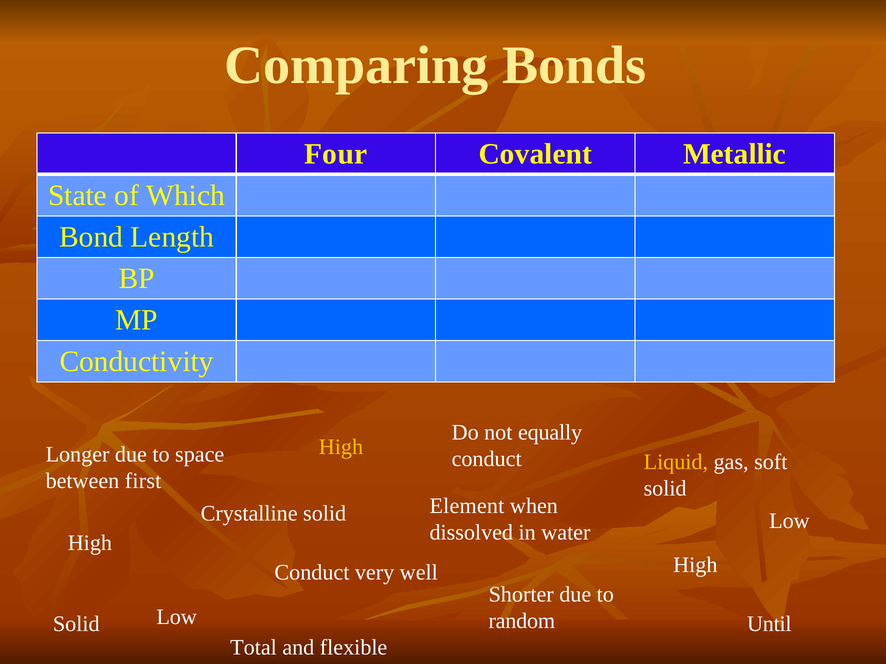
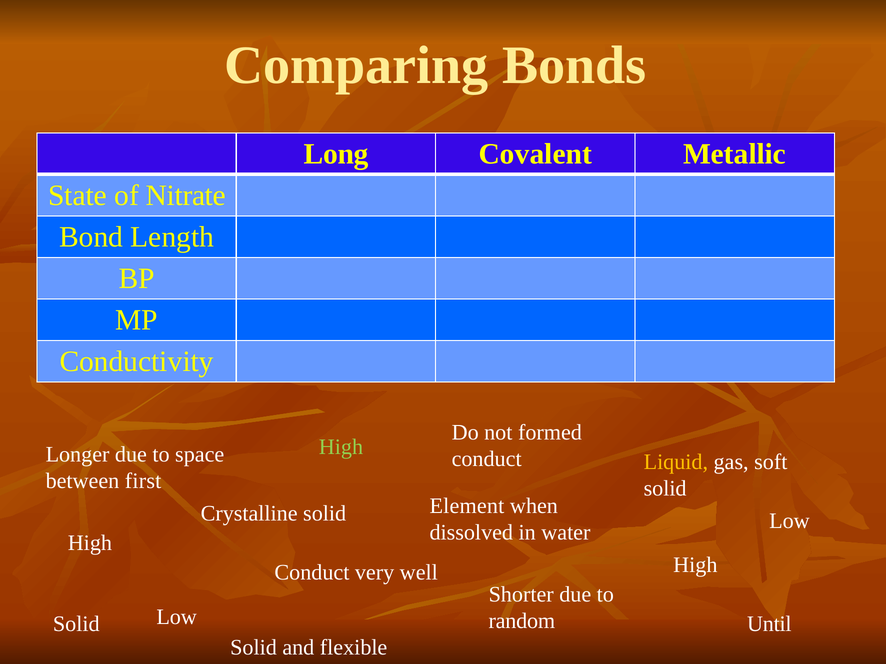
Four: Four -> Long
Which: Which -> Nitrate
equally: equally -> formed
High at (341, 447) colour: yellow -> light green
Total at (254, 648): Total -> Solid
